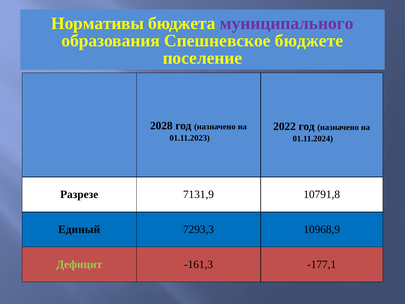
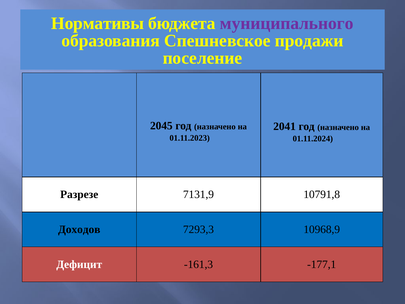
бюджете: бюджете -> продажи
2028: 2028 -> 2045
2022: 2022 -> 2041
Единый: Единый -> Доходов
Дефицит colour: light green -> white
